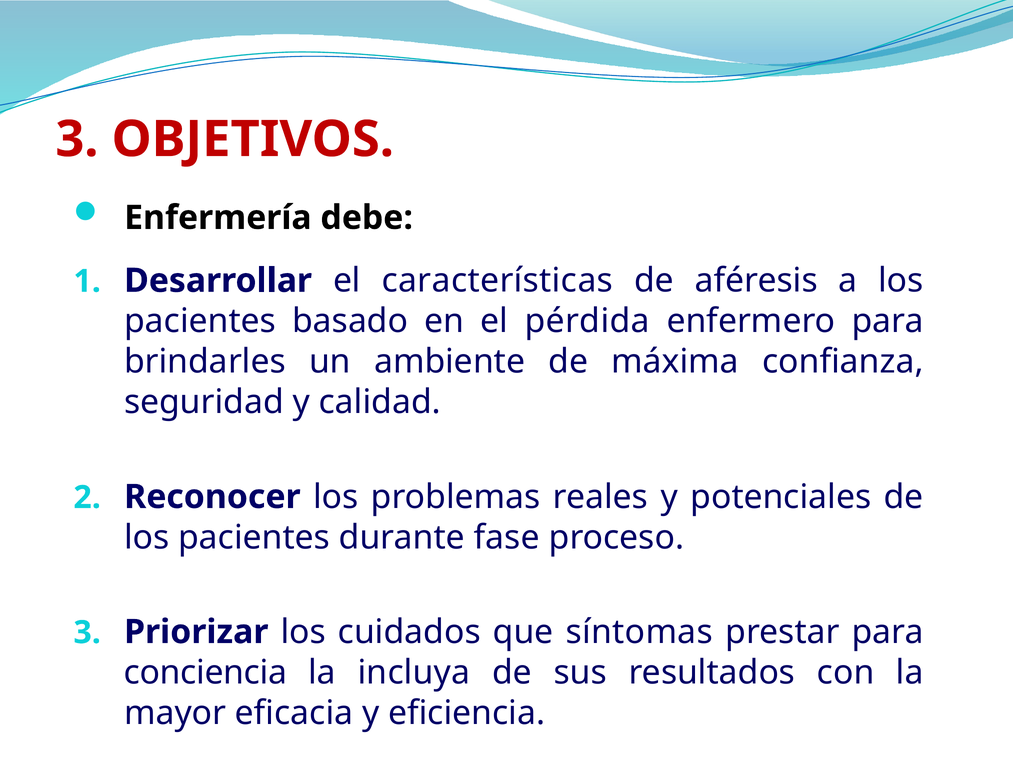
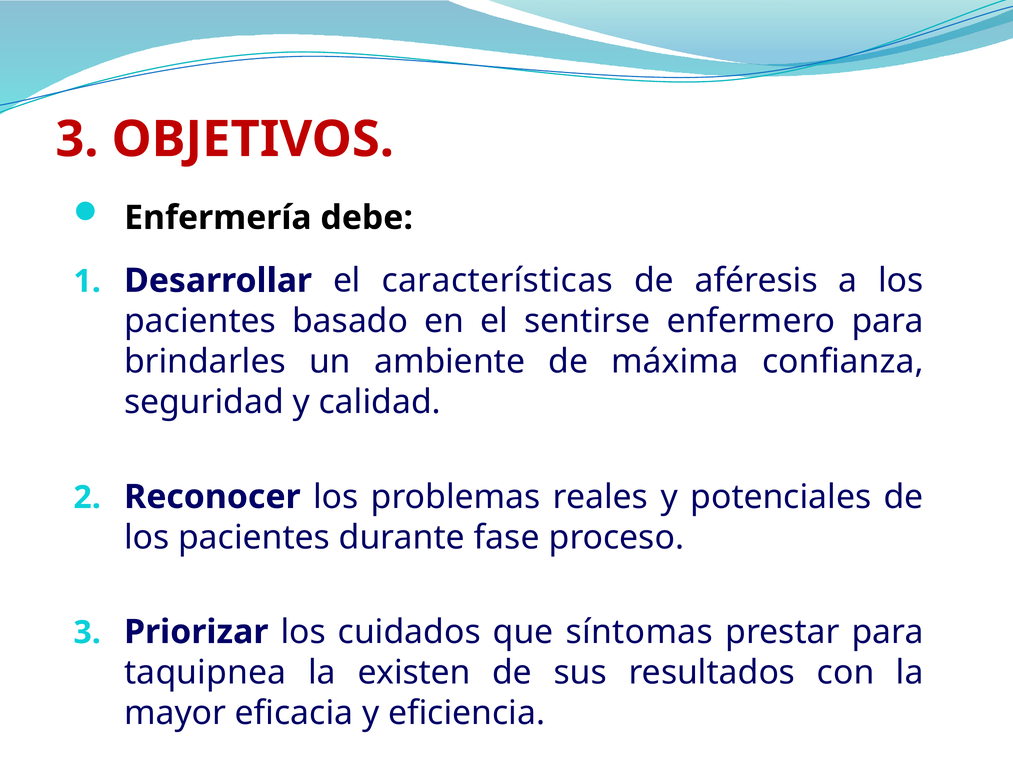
pérdida: pérdida -> sentirse
conciencia: conciencia -> taquipnea
incluya: incluya -> existen
